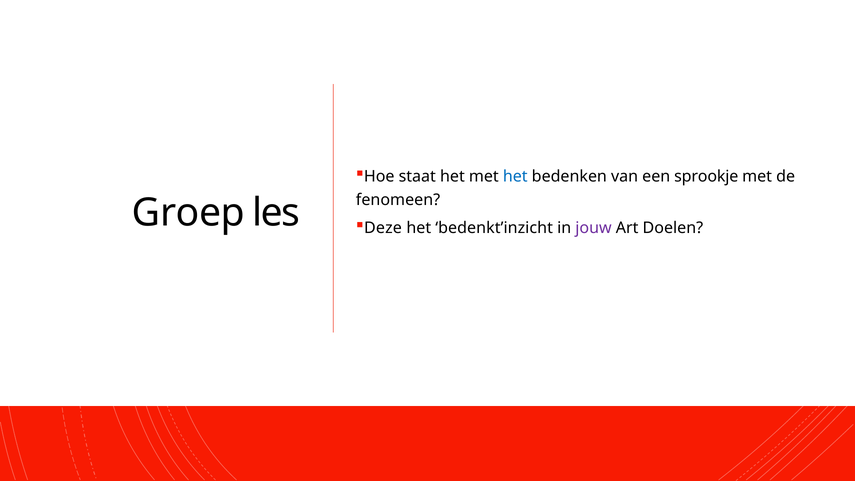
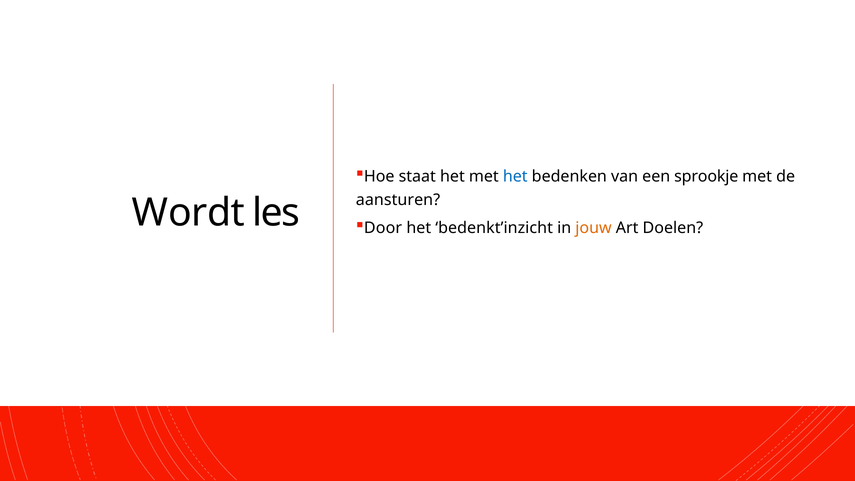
fenomeen: fenomeen -> aansturen
Groep: Groep -> Wordt
Deze: Deze -> Door
jouw colour: purple -> orange
